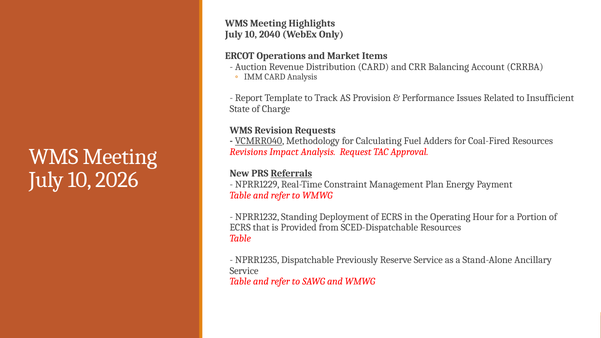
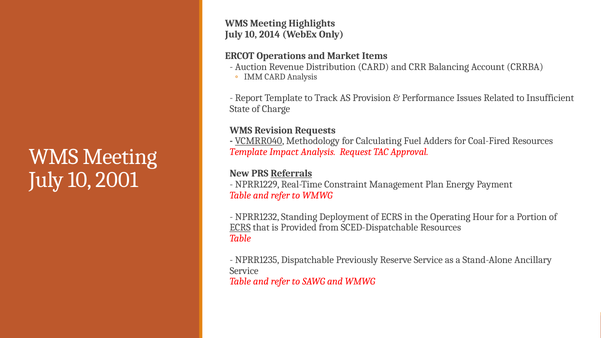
2040: 2040 -> 2014
Revisions at (248, 152): Revisions -> Template
2026: 2026 -> 2001
ECRS at (240, 228) underline: none -> present
